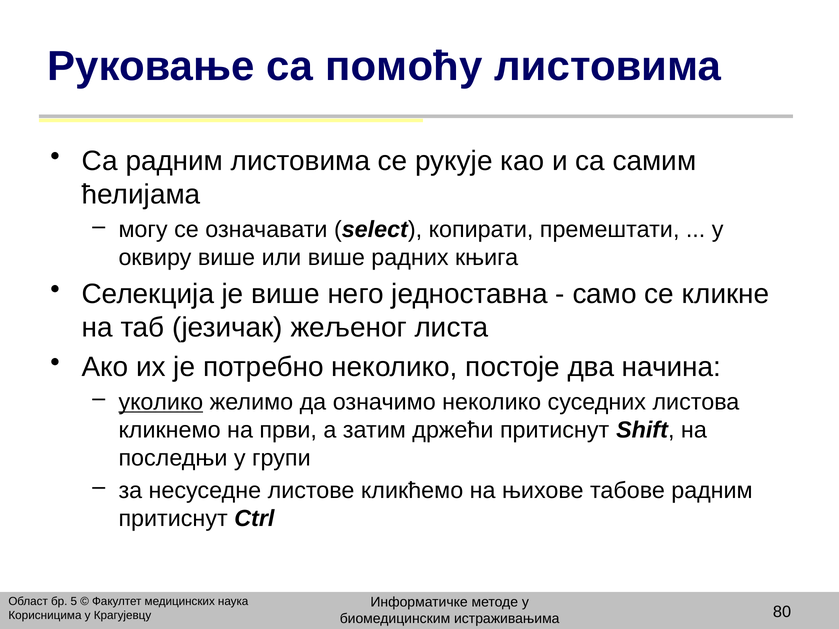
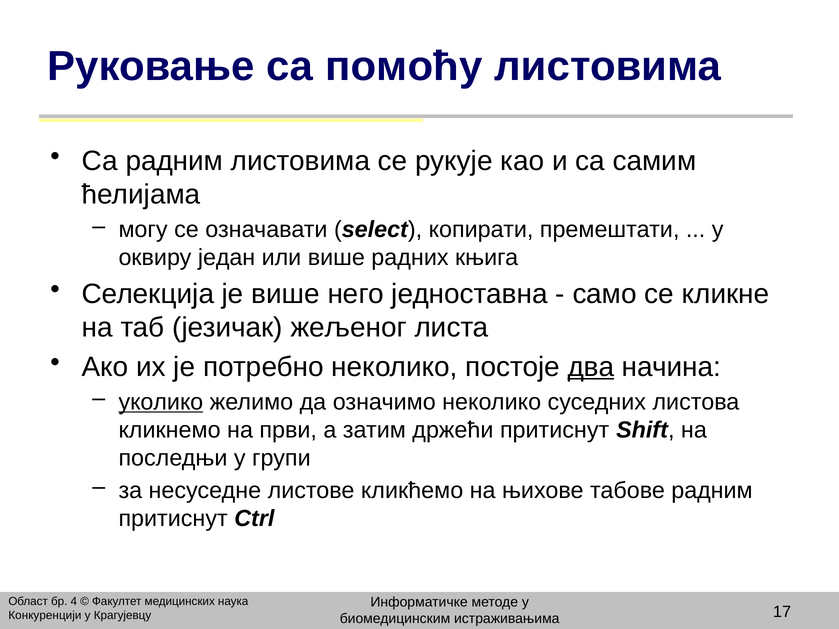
оквиру више: више -> један
два underline: none -> present
5: 5 -> 4
Корисницима: Корисницима -> Конкуренцији
80: 80 -> 17
